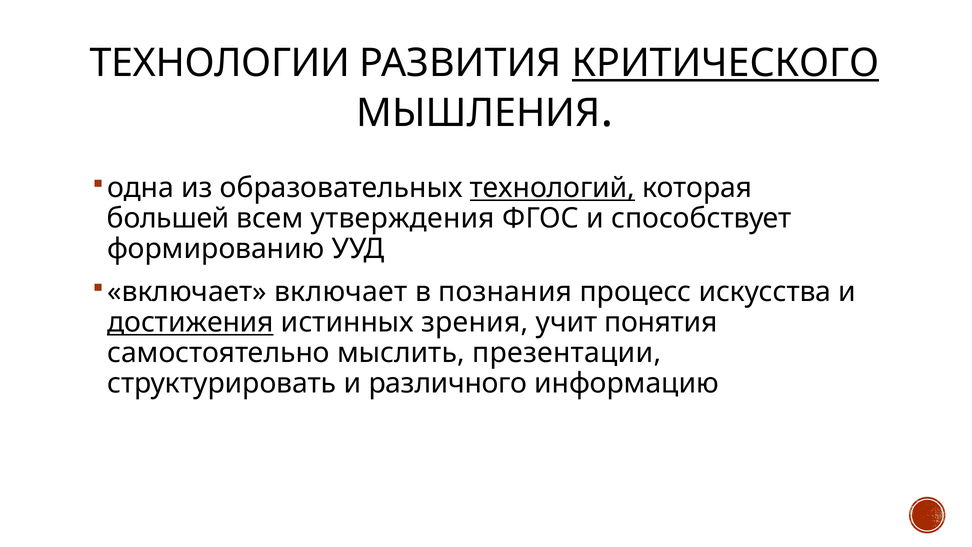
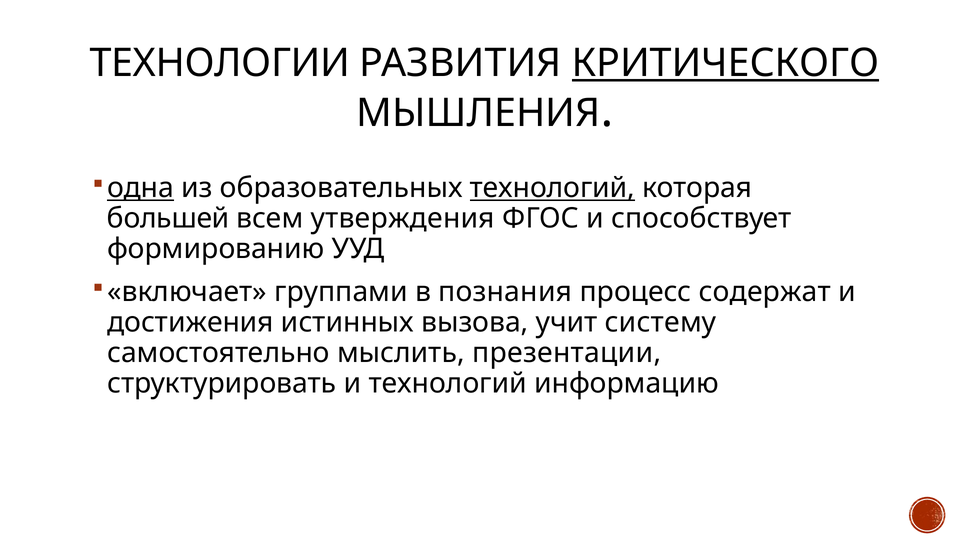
одна underline: none -> present
включает включает: включает -> группами
искусства: искусства -> содержат
достижения underline: present -> none
зрения: зрения -> вызова
понятия: понятия -> систему
и различного: различного -> технологий
